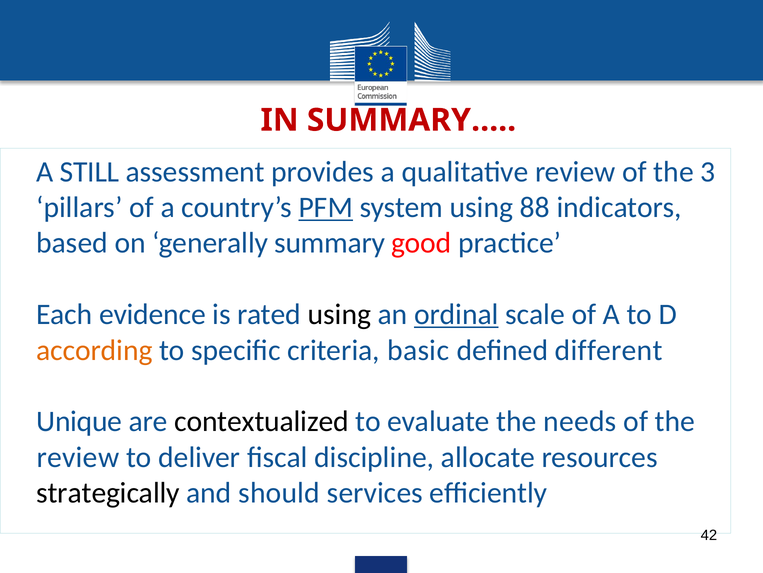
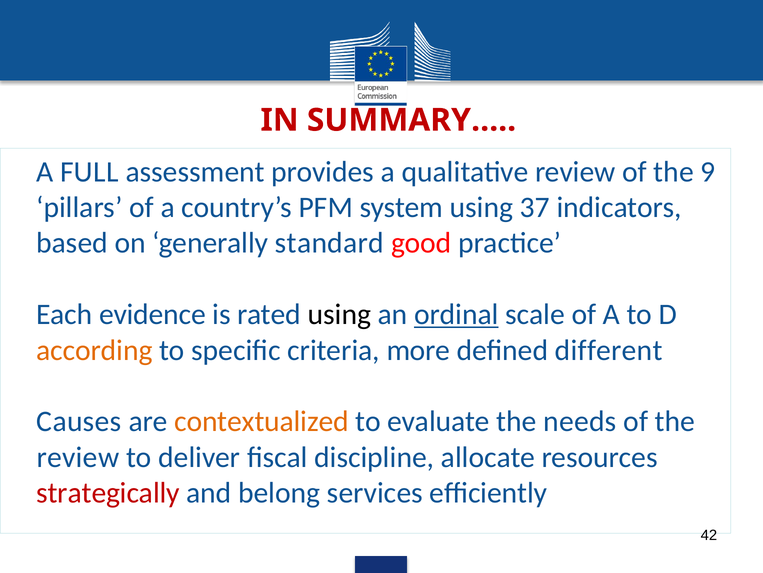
STILL: STILL -> FULL
3: 3 -> 9
PFM underline: present -> none
88: 88 -> 37
summary: summary -> standard
basic: basic -> more
Unique: Unique -> Causes
contextualized colour: black -> orange
strategically colour: black -> red
should: should -> belong
